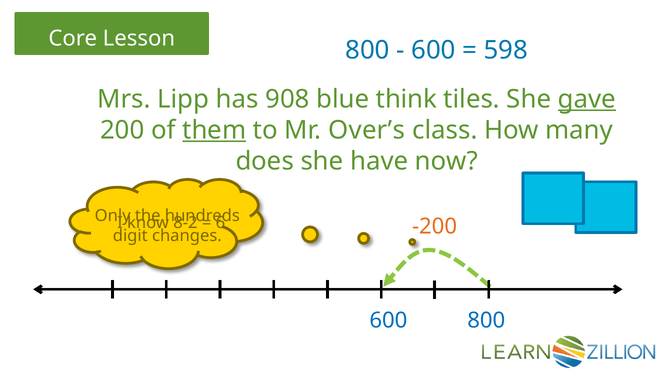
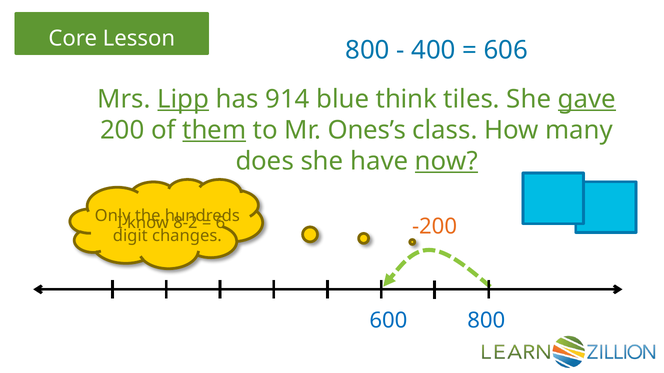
600 at (433, 50): 600 -> 400
598: 598 -> 606
Lipp underline: none -> present
908: 908 -> 914
Over’s: Over’s -> Ones’s
now underline: none -> present
